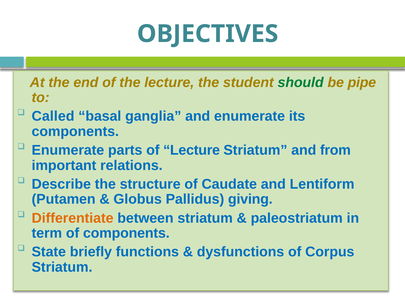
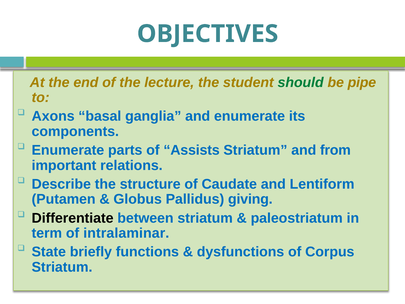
Called: Called -> Axons
of Lecture: Lecture -> Assists
Differentiate colour: orange -> black
of components: components -> intralaminar
